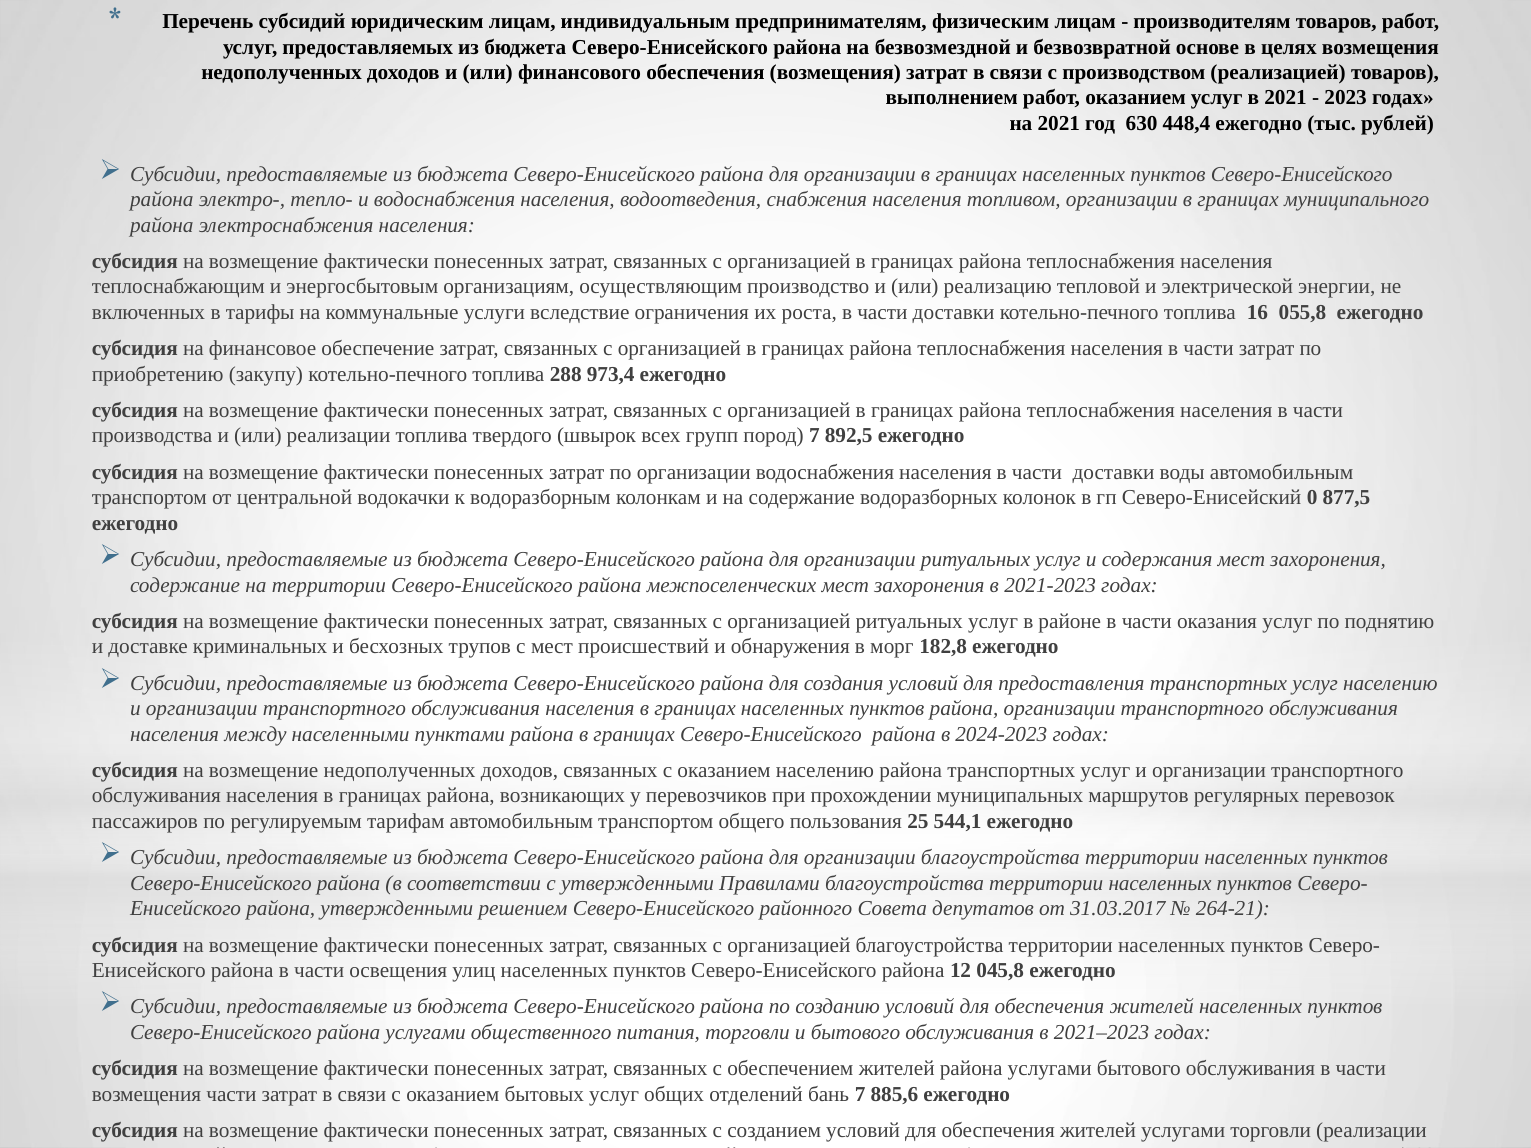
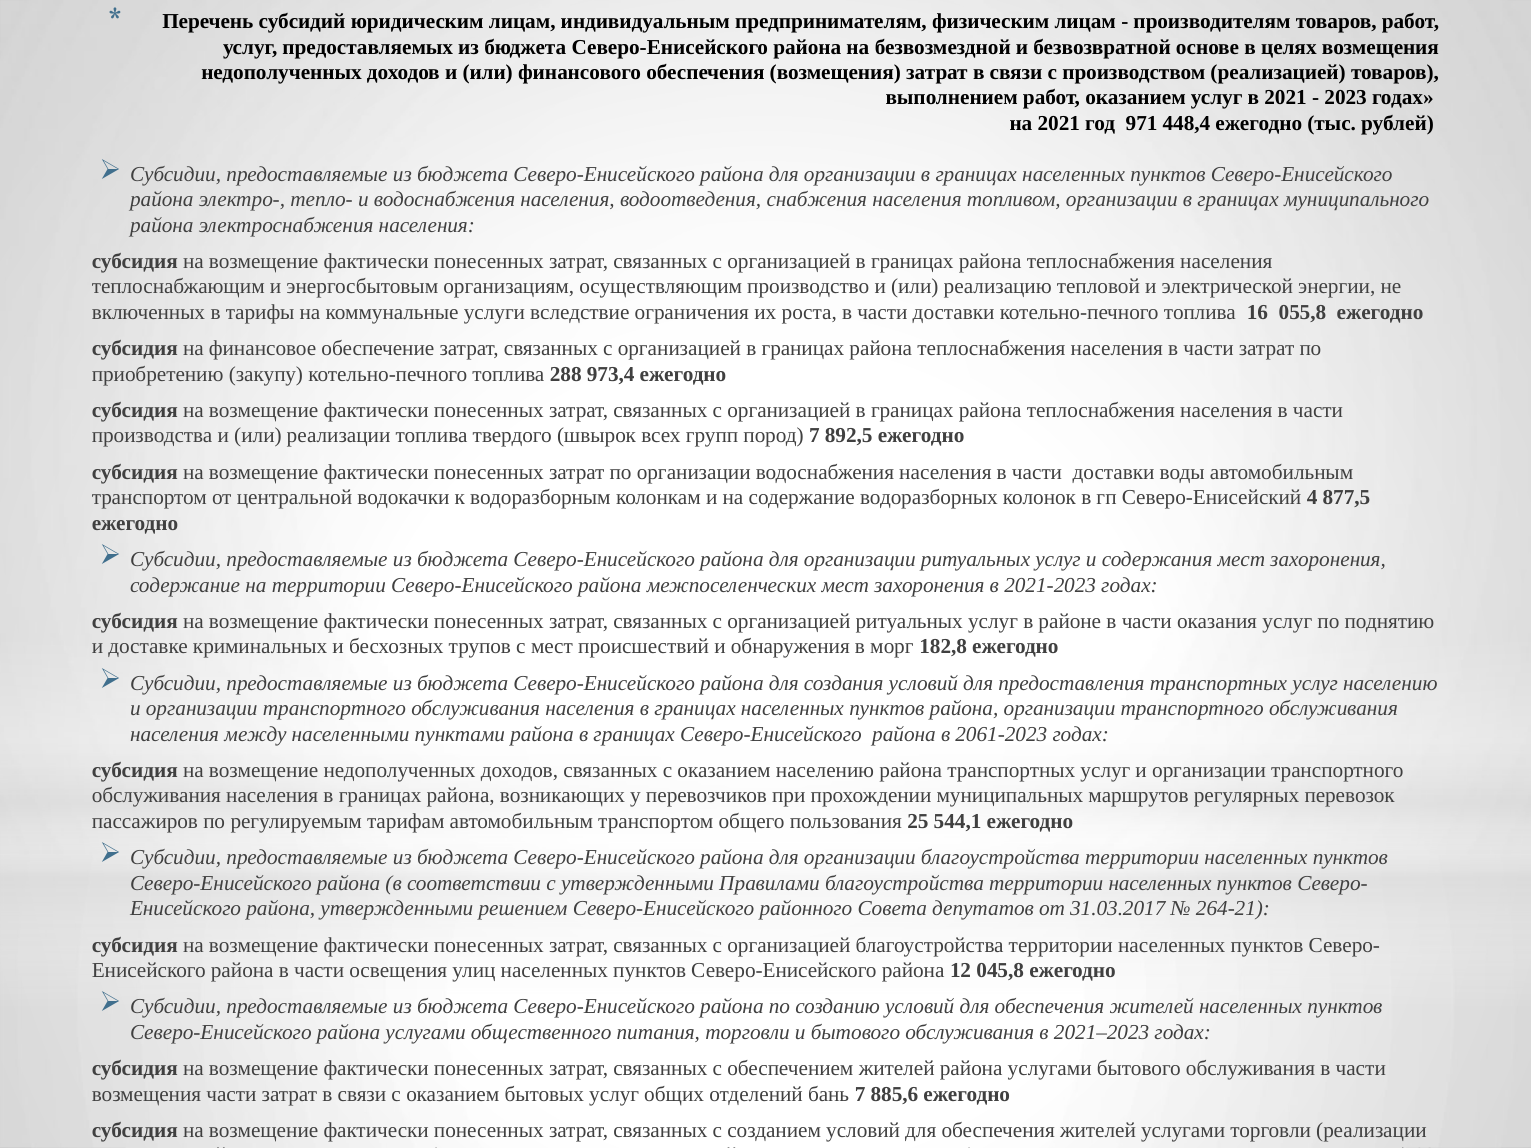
630: 630 -> 971
0: 0 -> 4
2024-2023: 2024-2023 -> 2061-2023
